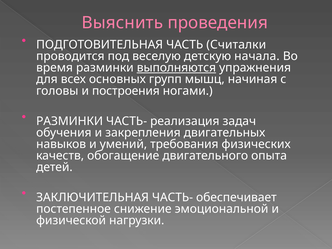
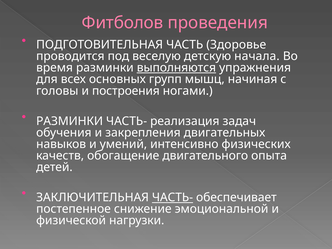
Выяснить: Выяснить -> Фитболов
Считалки: Считалки -> Здоровье
требования: требования -> интенсивно
ЧАСТЬ- at (173, 197) underline: none -> present
